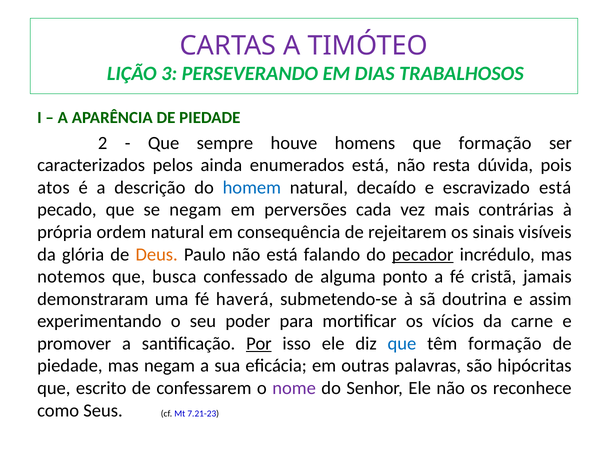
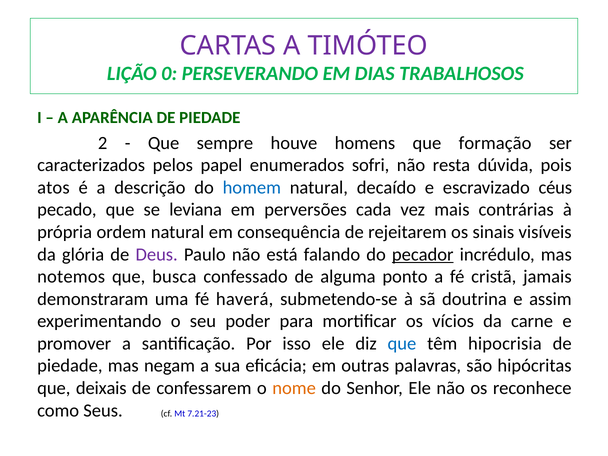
3: 3 -> 0
ainda: ainda -> papel
enumerados está: está -> sofri
escravizado está: está -> céus
se negam: negam -> leviana
Deus colour: orange -> purple
Por underline: present -> none
têm formação: formação -> hipocrisia
escrito: escrito -> deixais
nome colour: purple -> orange
